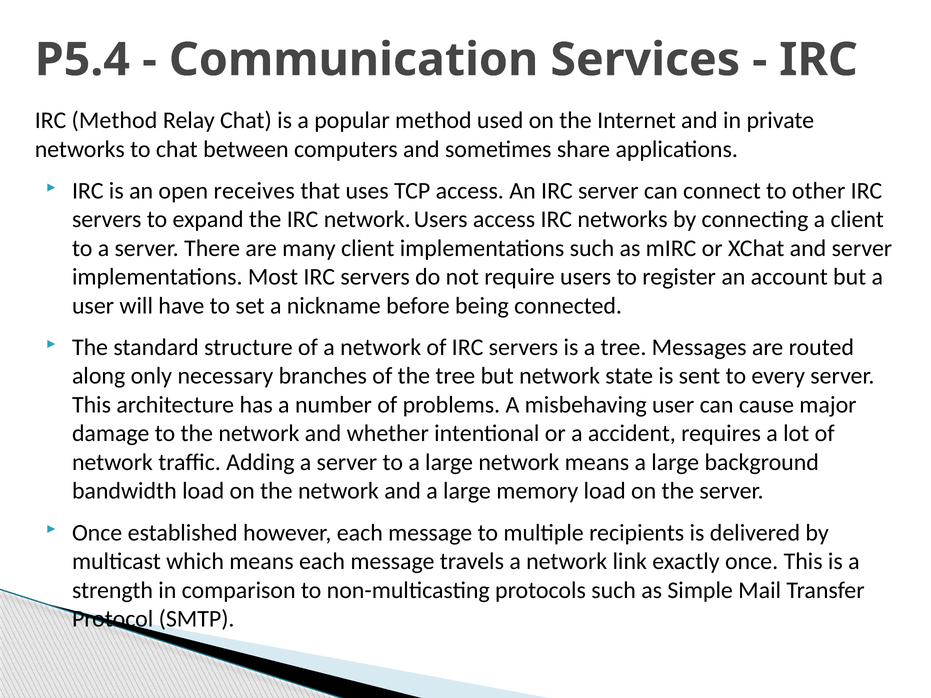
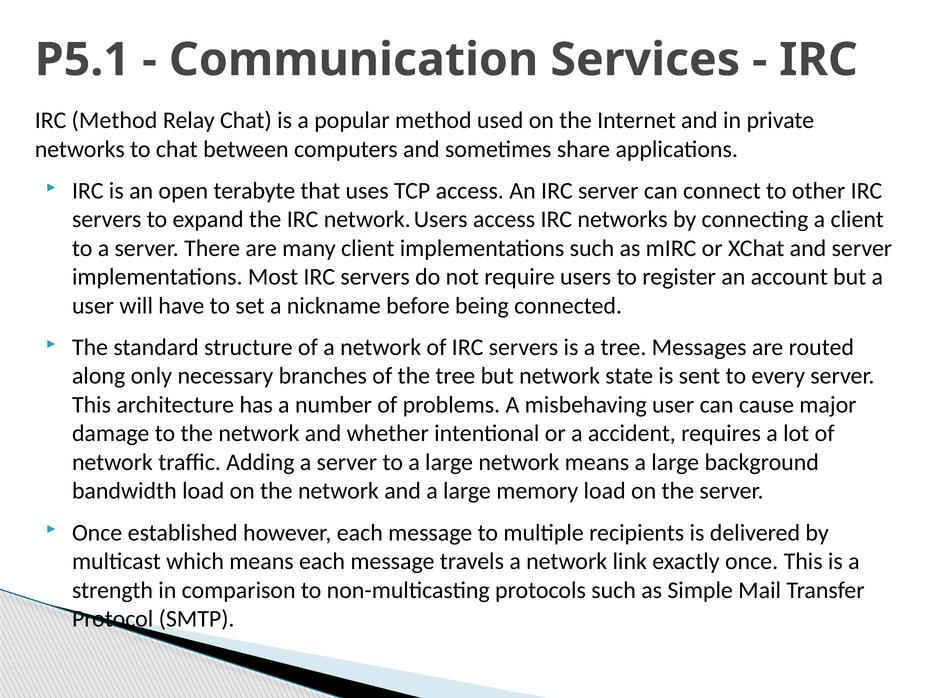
P5.4: P5.4 -> P5.1
receives: receives -> terabyte
